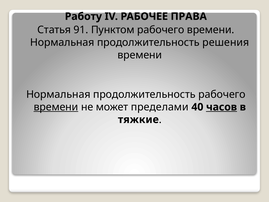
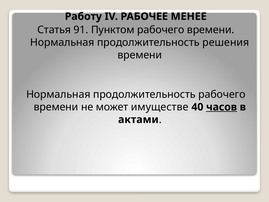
ПРАВА: ПРАВА -> МЕНЕЕ
времени at (56, 107) underline: present -> none
пределами: пределами -> имуществе
тяжкие: тяжкие -> актами
